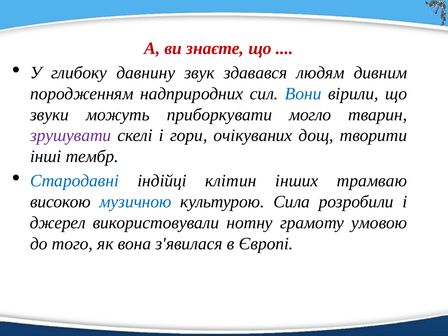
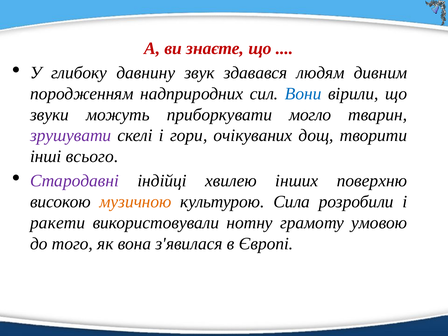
тембр: тембр -> всього
Стародавні colour: blue -> purple
клітин: клітин -> хвилею
трамваю: трамваю -> поверхню
музичною colour: blue -> orange
джерел: джерел -> ракети
